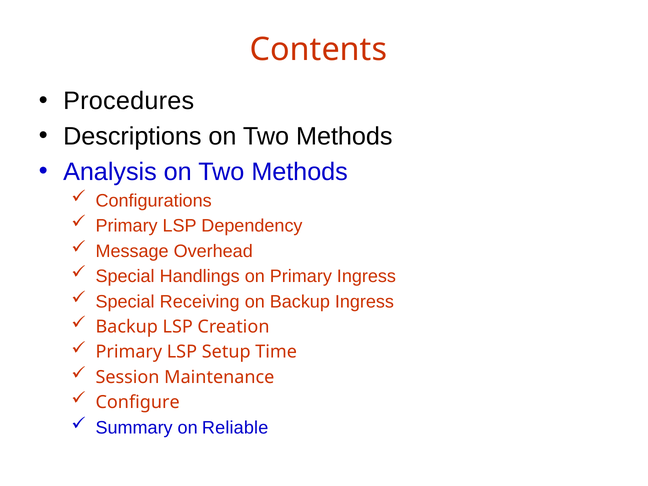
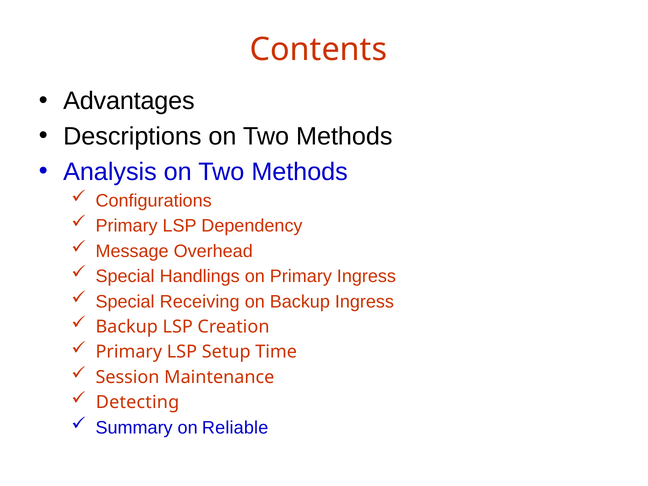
Procedures: Procedures -> Advantages
Configure: Configure -> Detecting
